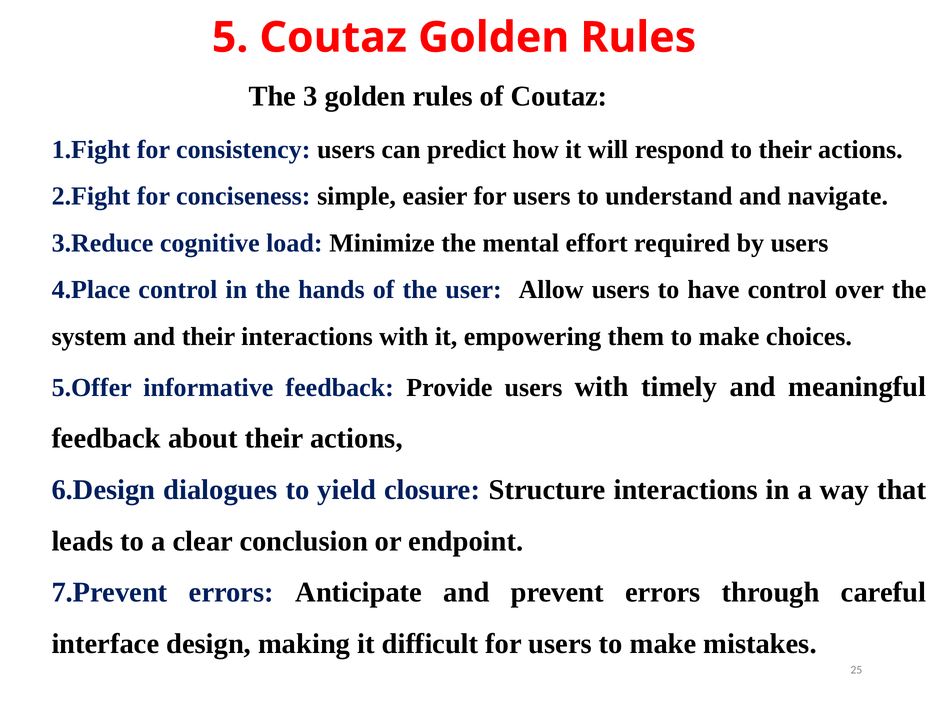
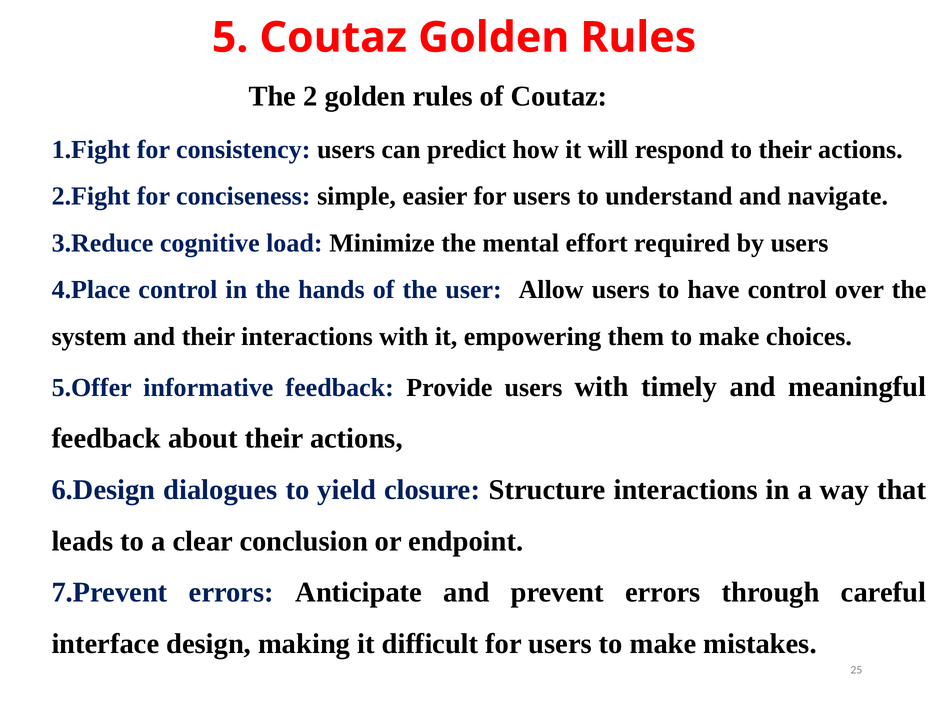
3: 3 -> 2
